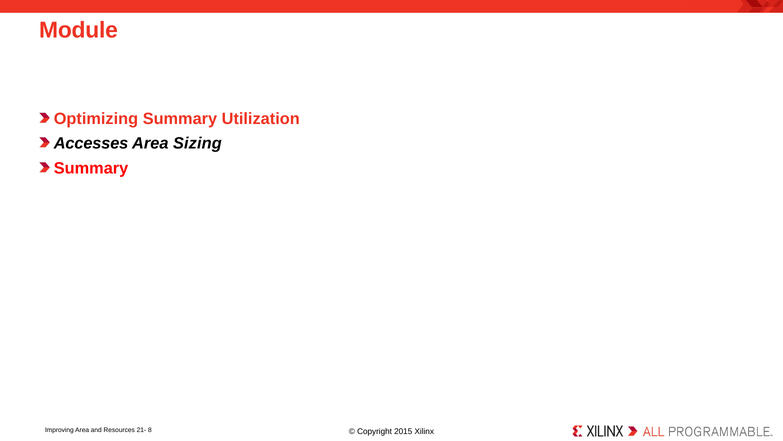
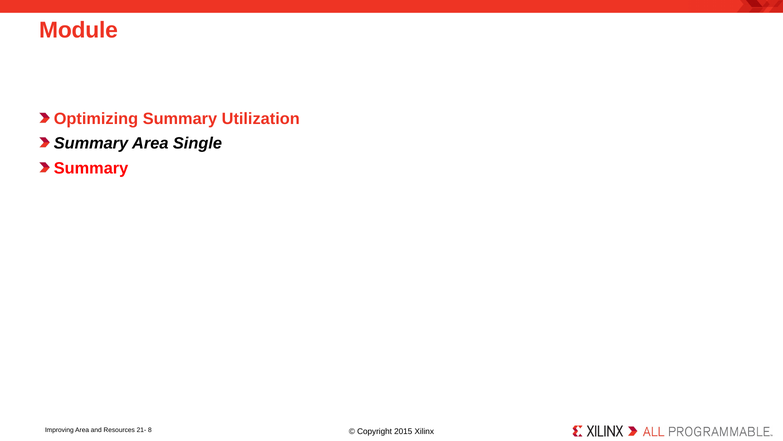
Accesses at (91, 143): Accesses -> Summary
Sizing: Sizing -> Single
